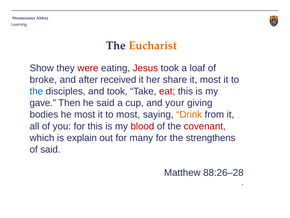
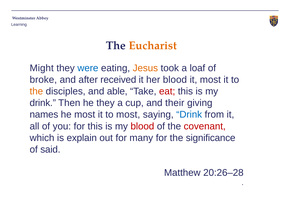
Show: Show -> Might
were colour: red -> blue
Jesus colour: red -> orange
her share: share -> blood
the at (36, 91) colour: blue -> orange
and took: took -> able
gave at (43, 103): gave -> drink
he said: said -> they
your: your -> their
bodies: bodies -> names
Drink at (189, 114) colour: orange -> blue
strengthens: strengthens -> significance
88:26–28: 88:26–28 -> 20:26–28
